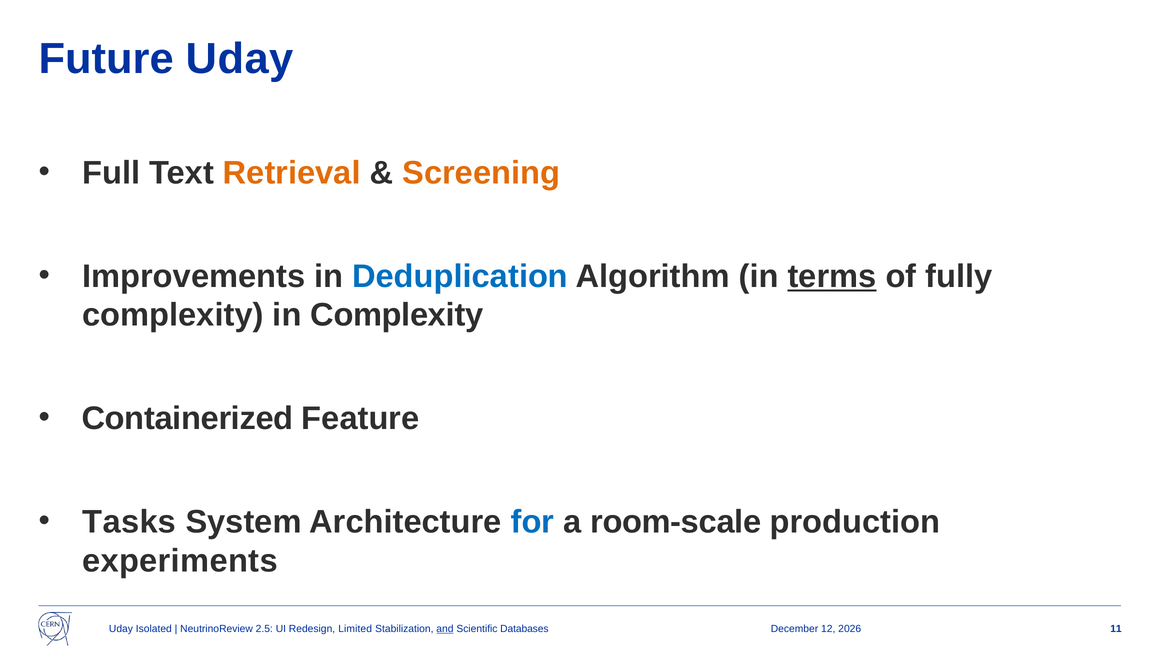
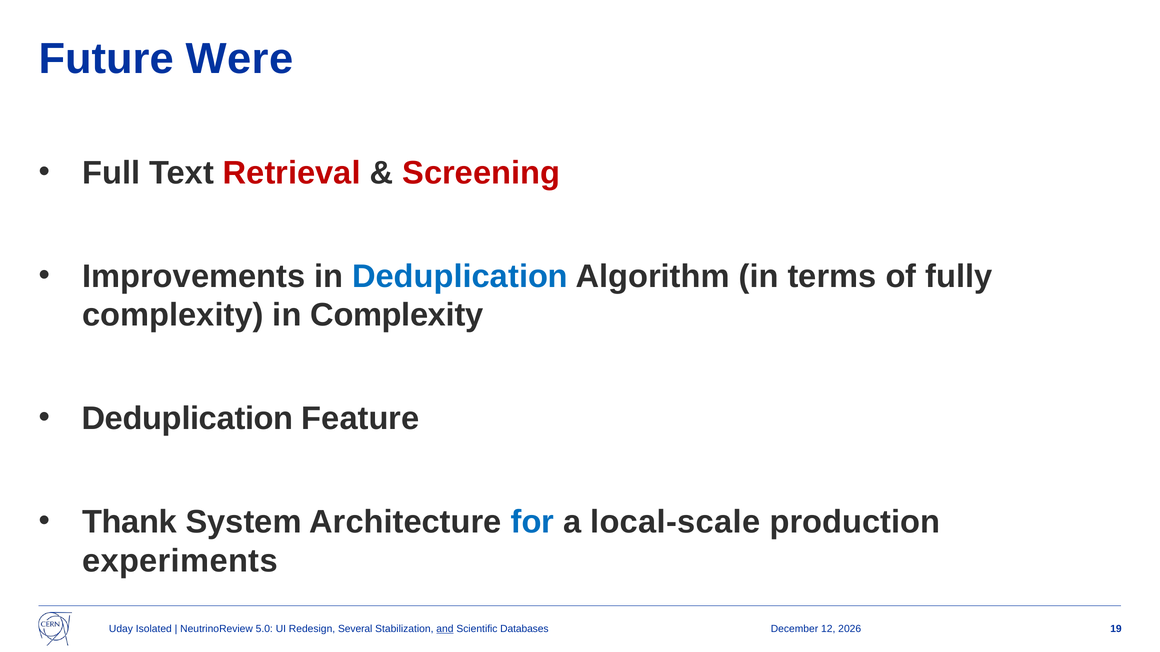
Future Uday: Uday -> Were
Retrieval colour: orange -> red
Screening colour: orange -> red
terms underline: present -> none
Containerized at (188, 419): Containerized -> Deduplication
Tasks: Tasks -> Thank
room-scale: room-scale -> local-scale
2.5: 2.5 -> 5.0
Limited: Limited -> Several
11: 11 -> 19
